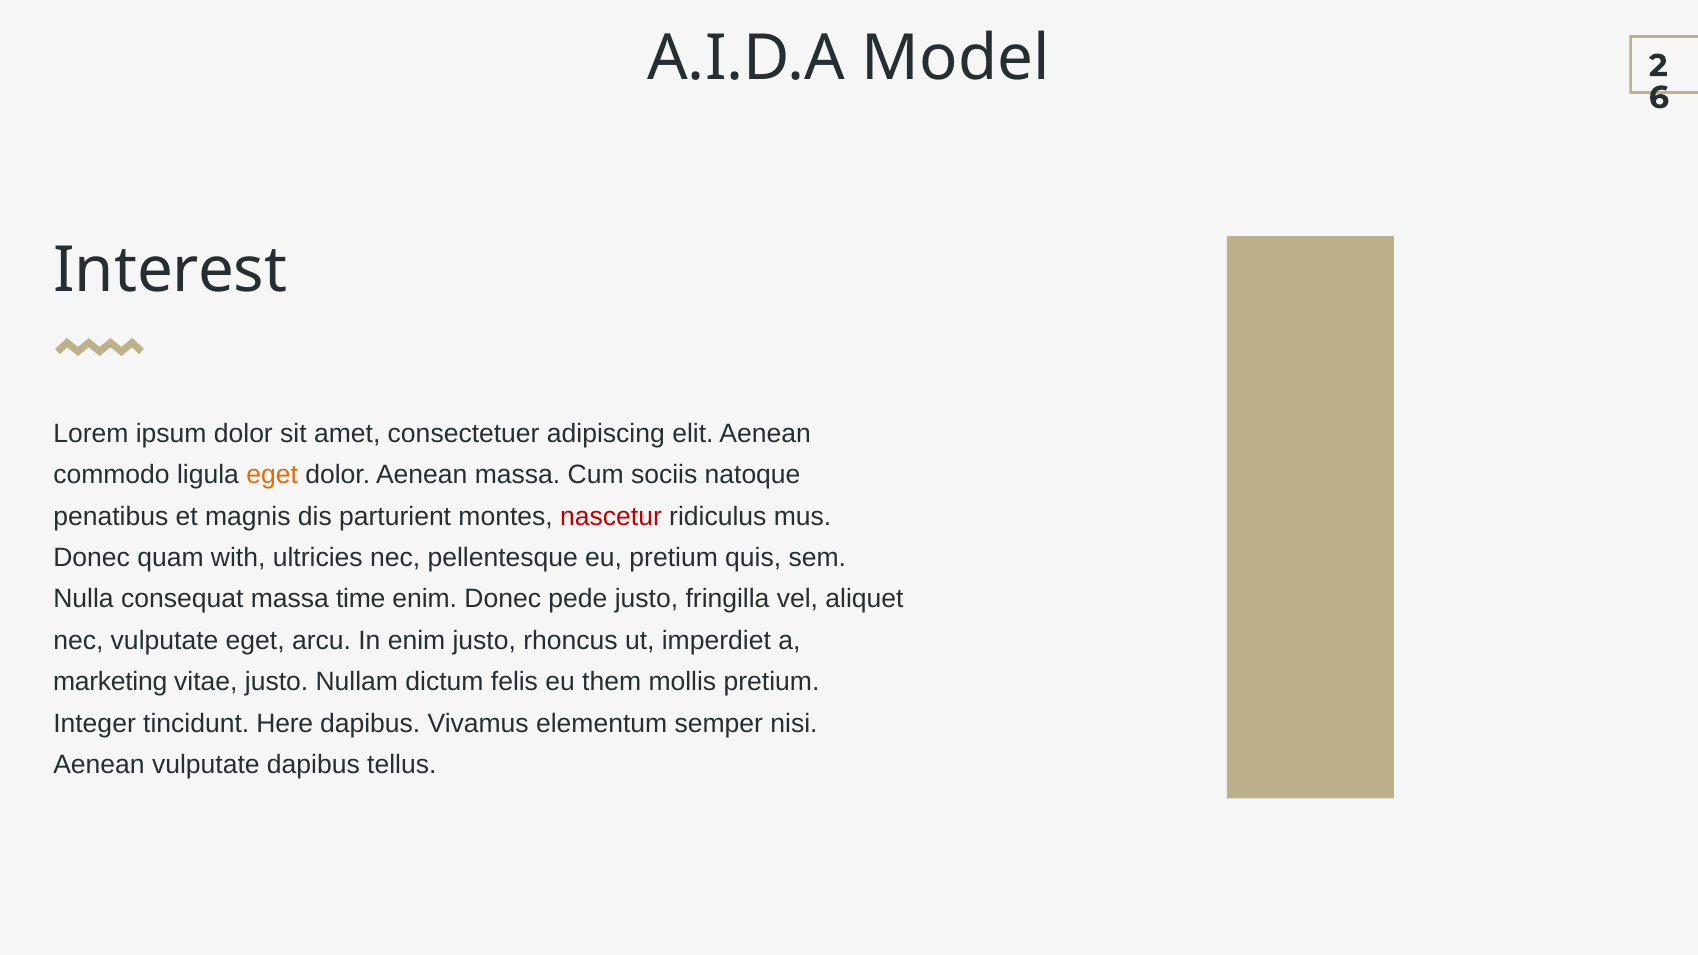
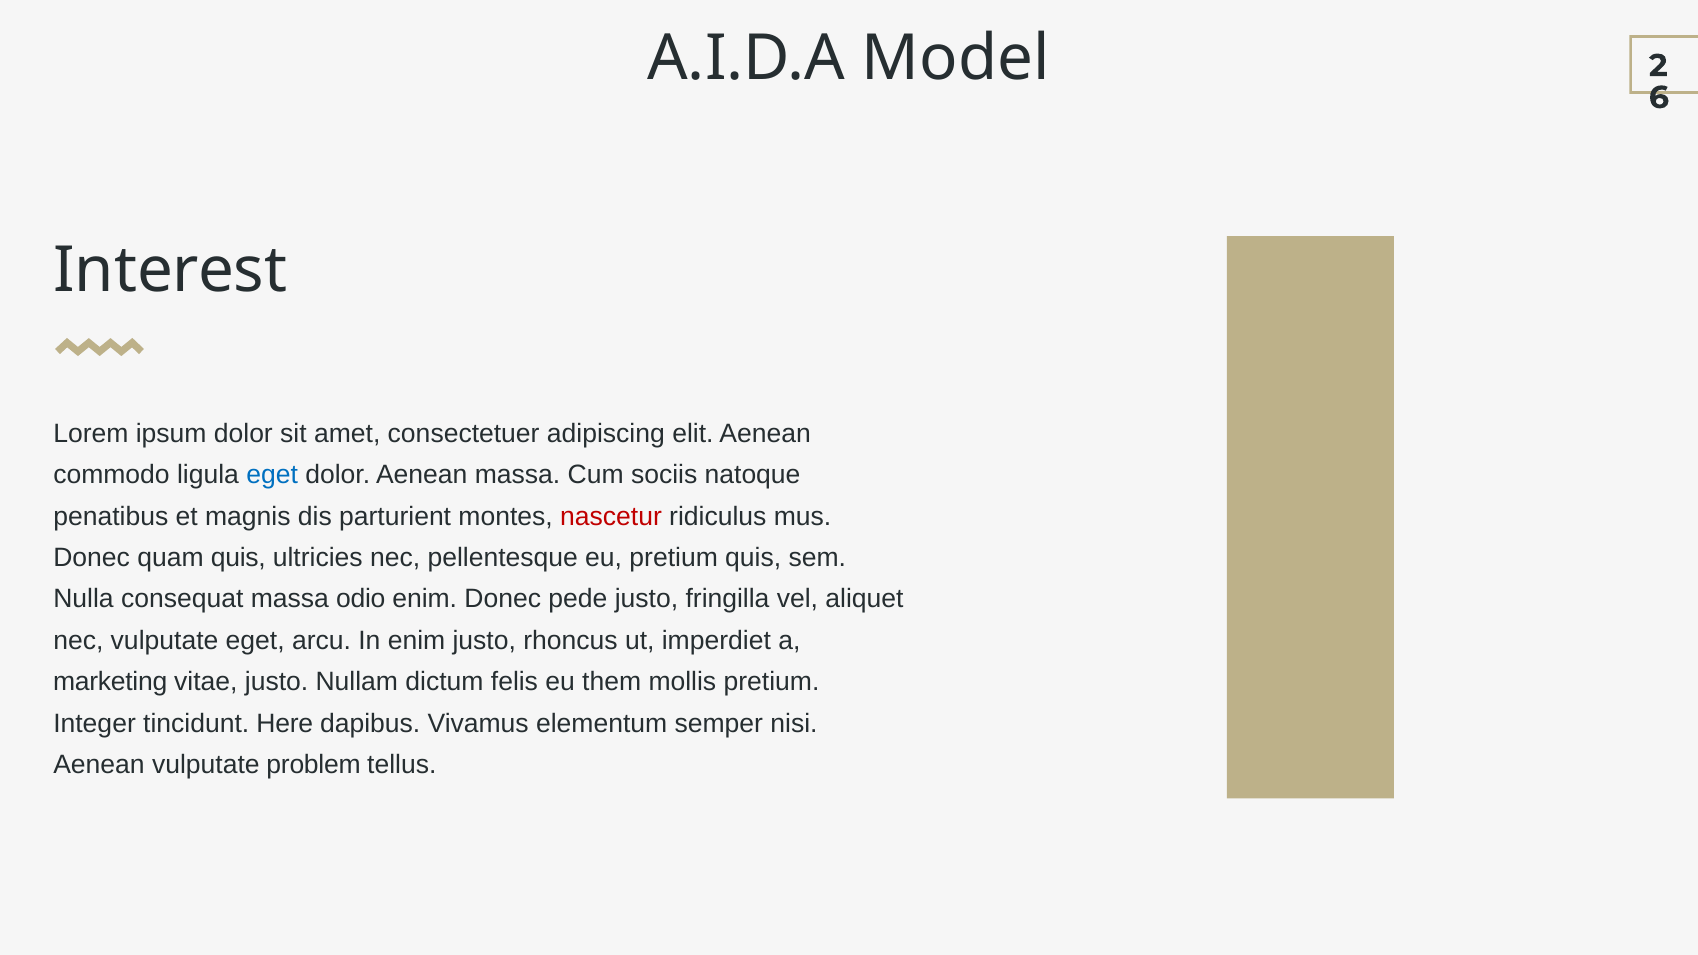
eget at (272, 475) colour: orange -> blue
quam with: with -> quis
time: time -> odio
vulputate dapibus: dapibus -> problem
